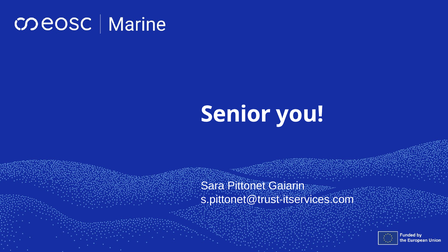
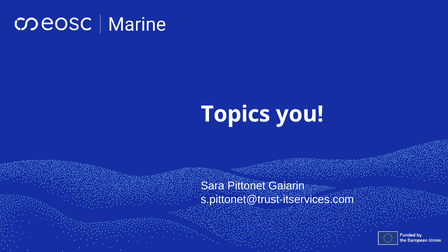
Senior: Senior -> Topics
